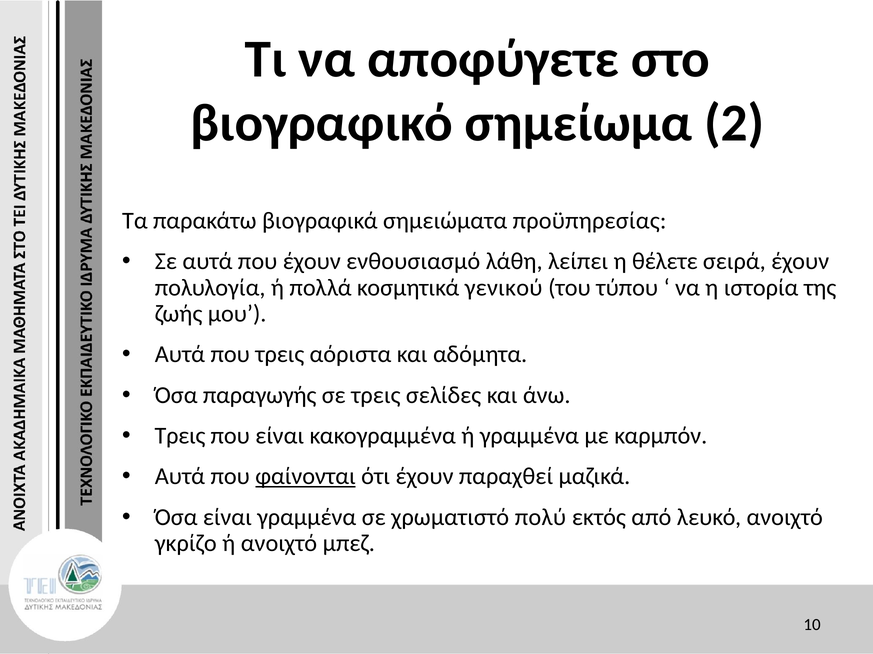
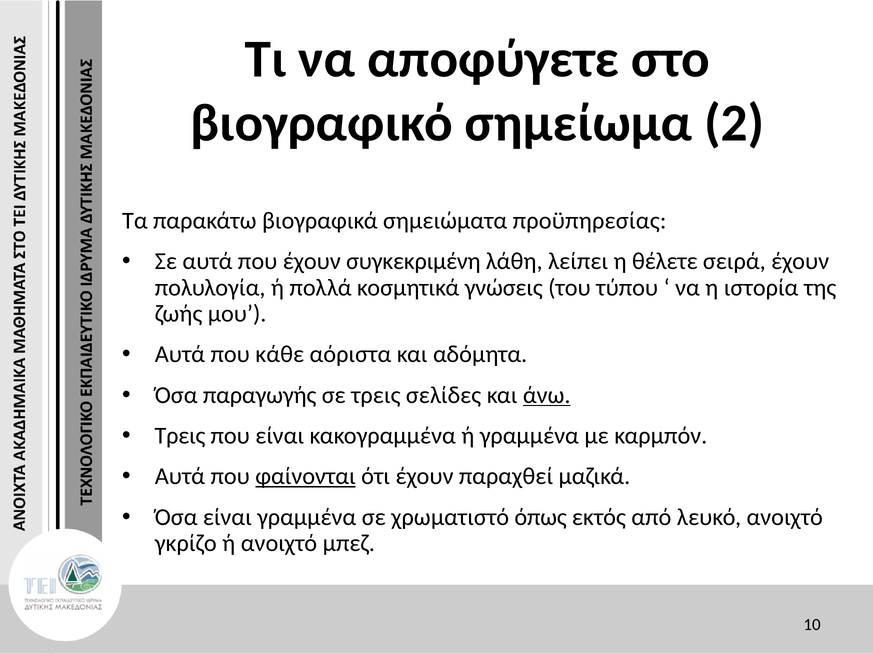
ενθουσιασμό: ενθουσιασμό -> συγκεκριμένη
γενικού: γενικού -> γνώσεις
που τρεις: τρεις -> κάθε
άνω underline: none -> present
πολύ: πολύ -> όπως
